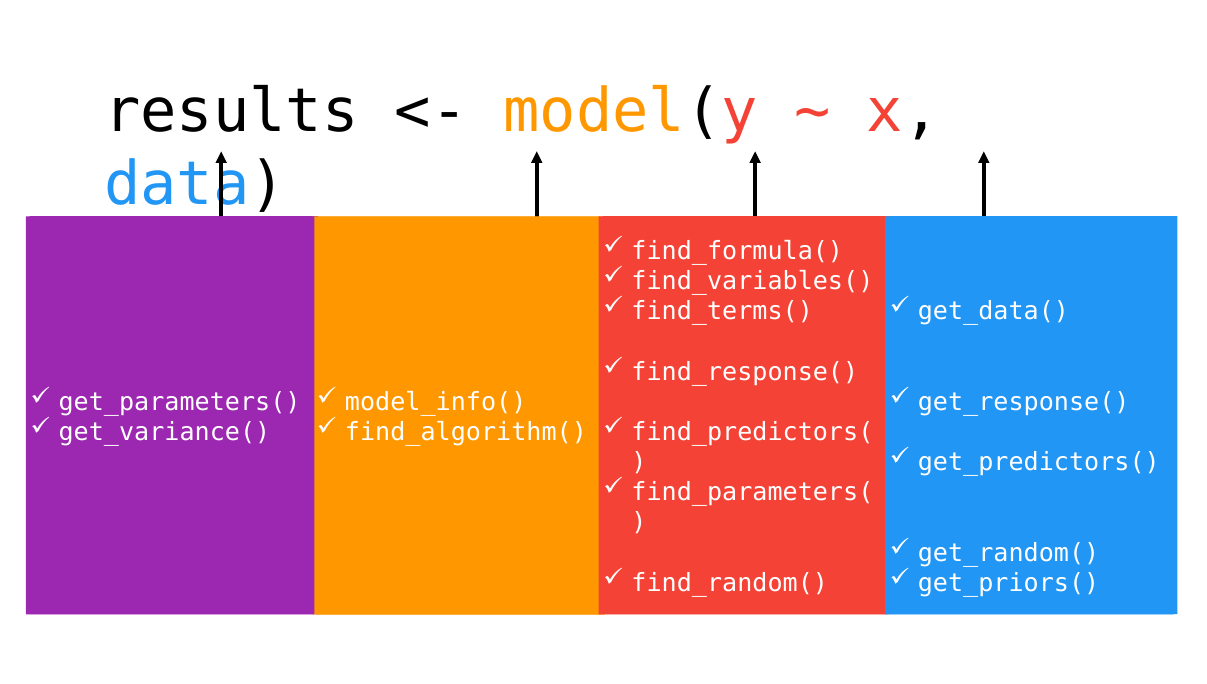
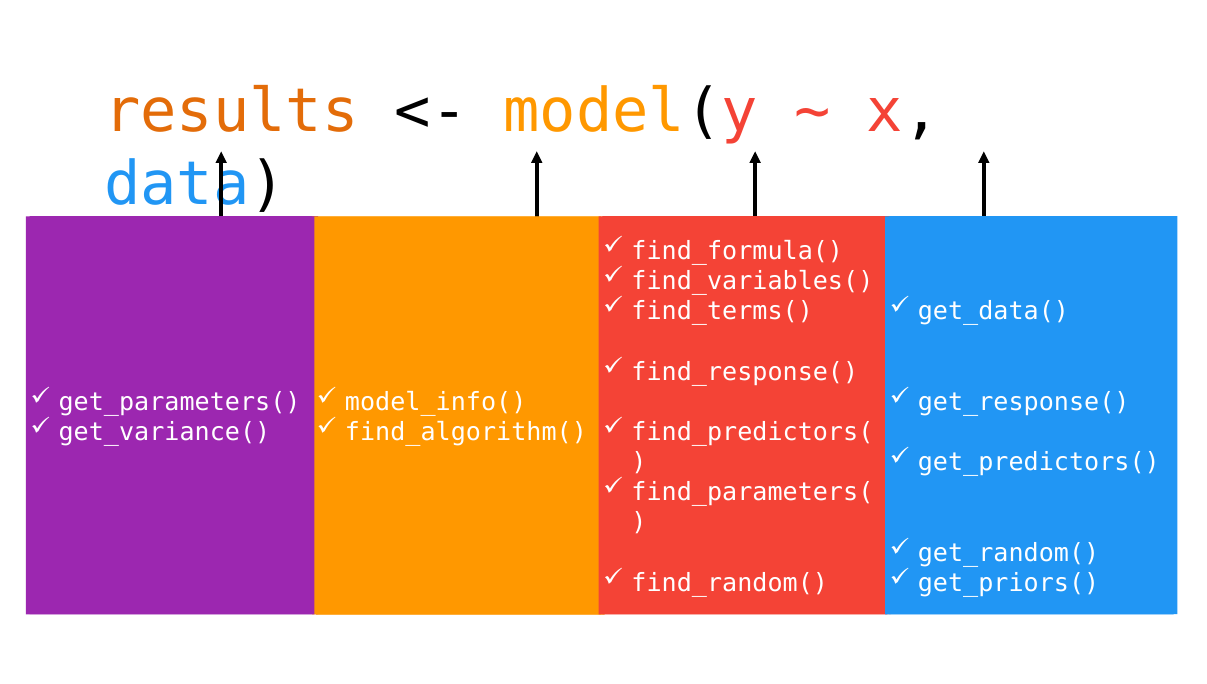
results colour: black -> orange
